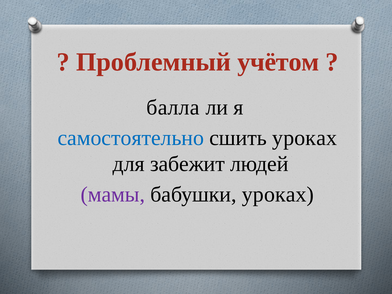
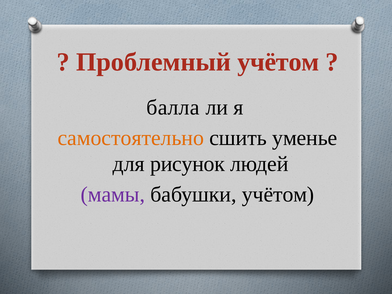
самостоятельно colour: blue -> orange
сшить уроках: уроках -> уменье
забежит: забежит -> рисунок
бабушки уроках: уроках -> учётом
